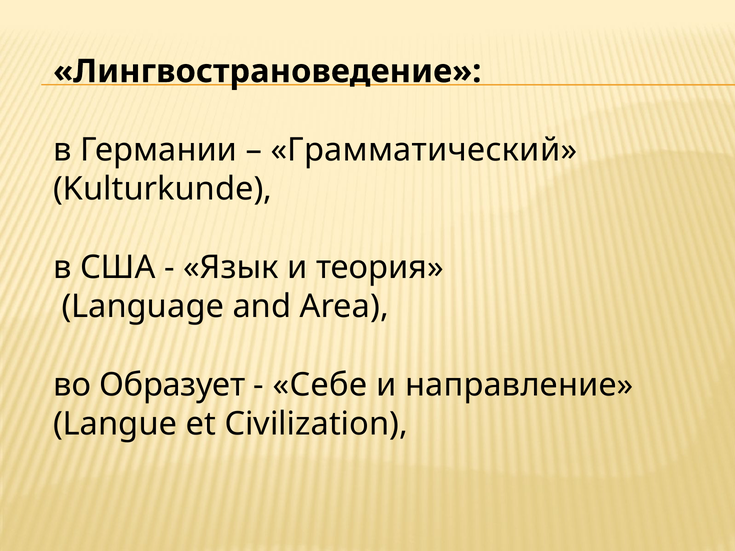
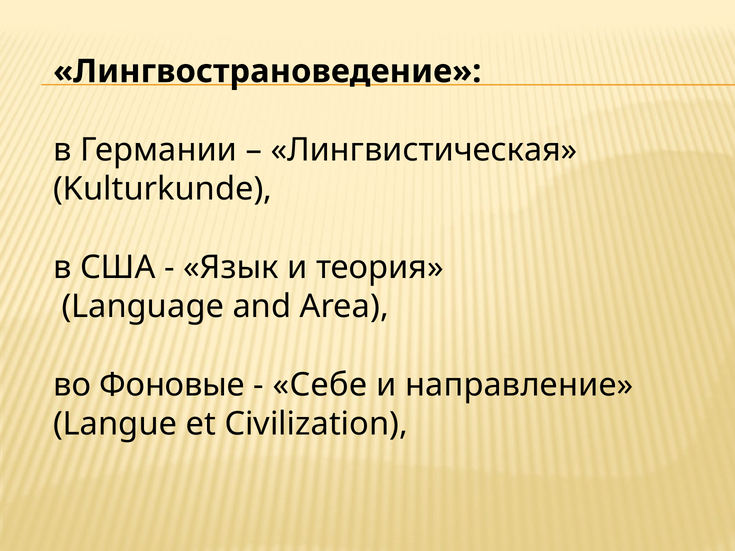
Грамматический: Грамматический -> Лингвистическая
Образует: Образует -> Фоновые
